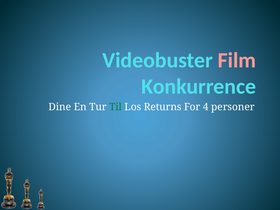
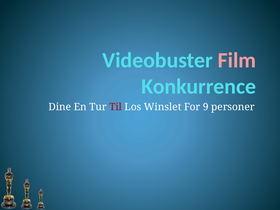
Til colour: green -> red
Returns: Returns -> Winslet
4: 4 -> 9
